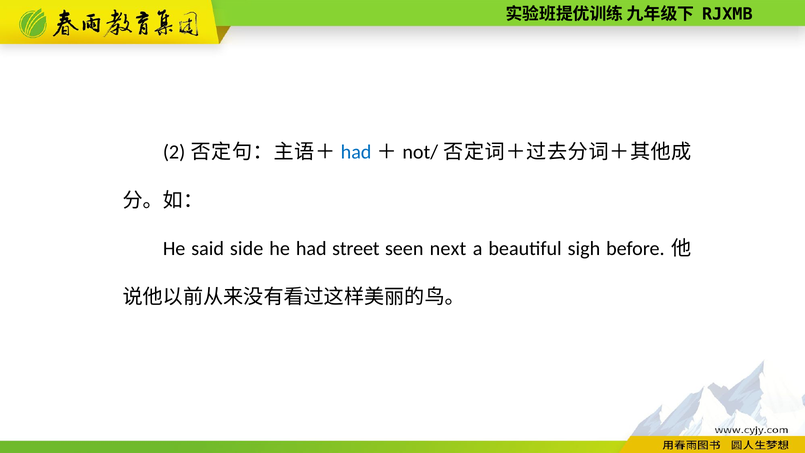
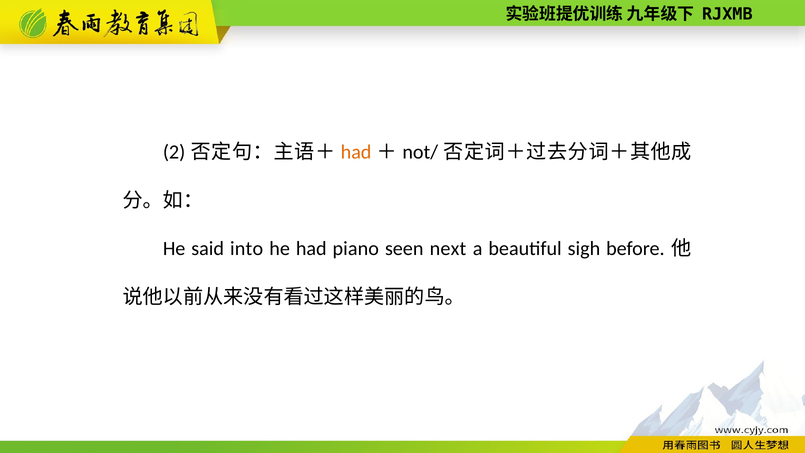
had at (356, 152) colour: blue -> orange
side: side -> into
street: street -> piano
